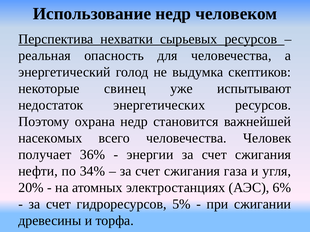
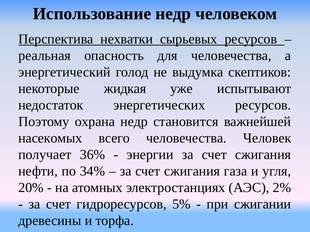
свинец: свинец -> жидкая
6%: 6% -> 2%
